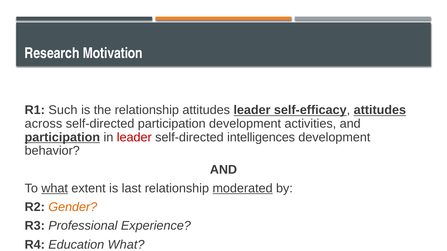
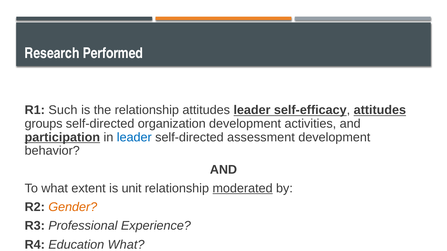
Motivation: Motivation -> Performed
across: across -> groups
self-directed participation: participation -> organization
leader at (134, 138) colour: red -> blue
intelligences: intelligences -> assessment
what at (55, 189) underline: present -> none
last: last -> unit
